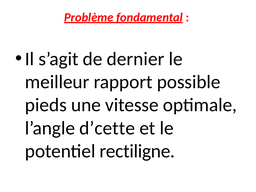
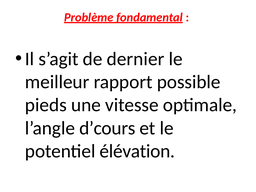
d’cette: d’cette -> d’cours
rectiligne: rectiligne -> élévation
